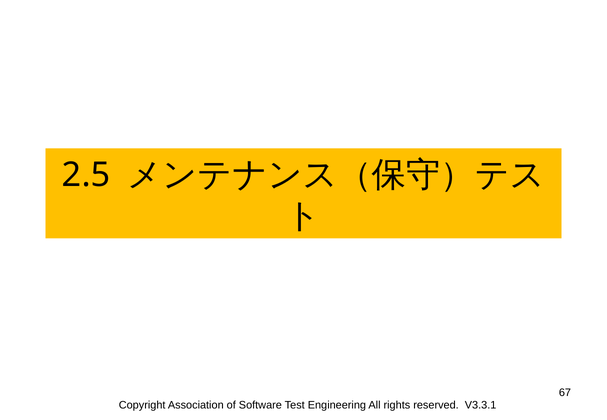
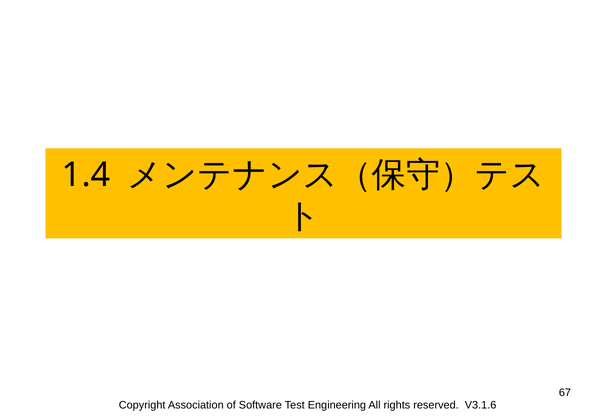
2.5: 2.5 -> 1.4
V3.3.1: V3.3.1 -> V3.1.6
